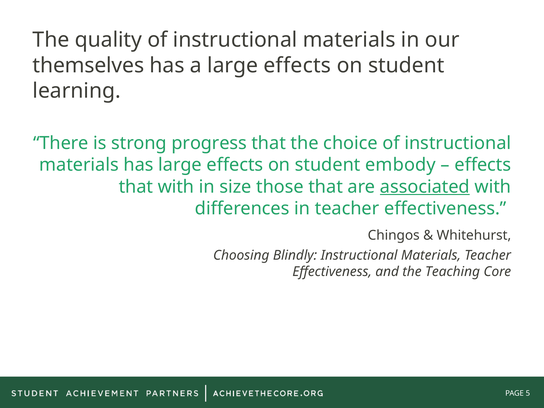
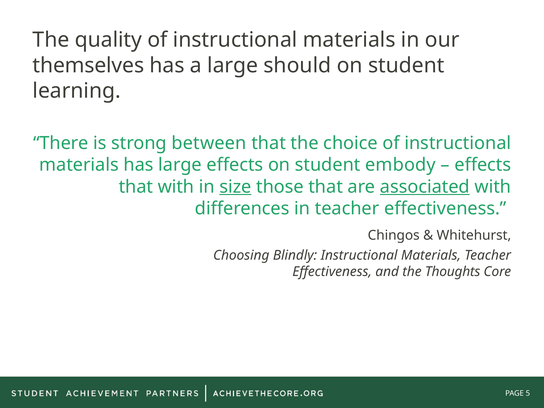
a large effects: effects -> should
progress: progress -> between
size underline: none -> present
Teaching: Teaching -> Thoughts
